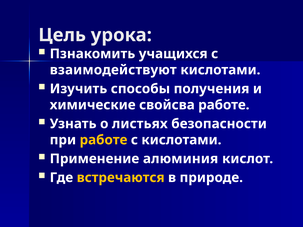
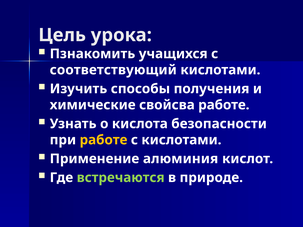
взаимодействуют: взаимодействуют -> соответствующий
листьях: листьях -> кислота
встречаются colour: yellow -> light green
